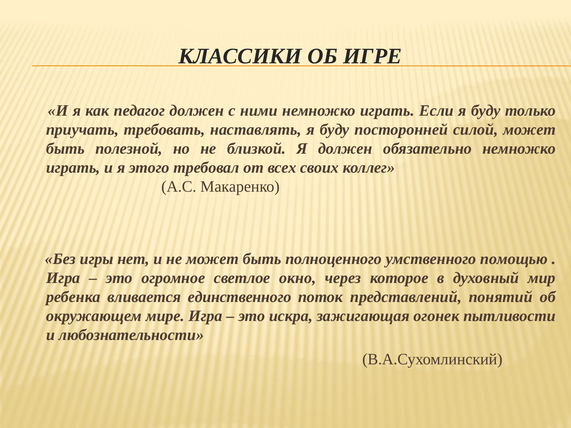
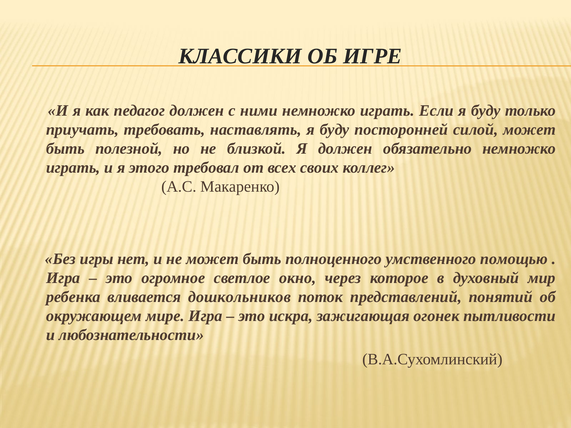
единственного: единственного -> дошкольников
